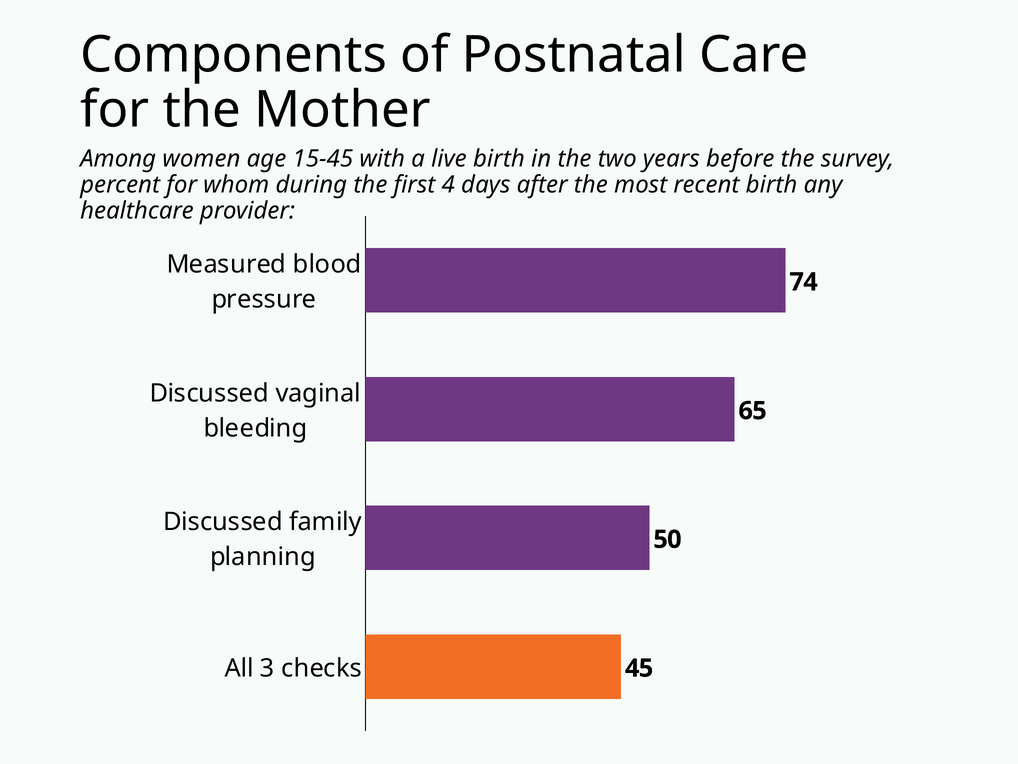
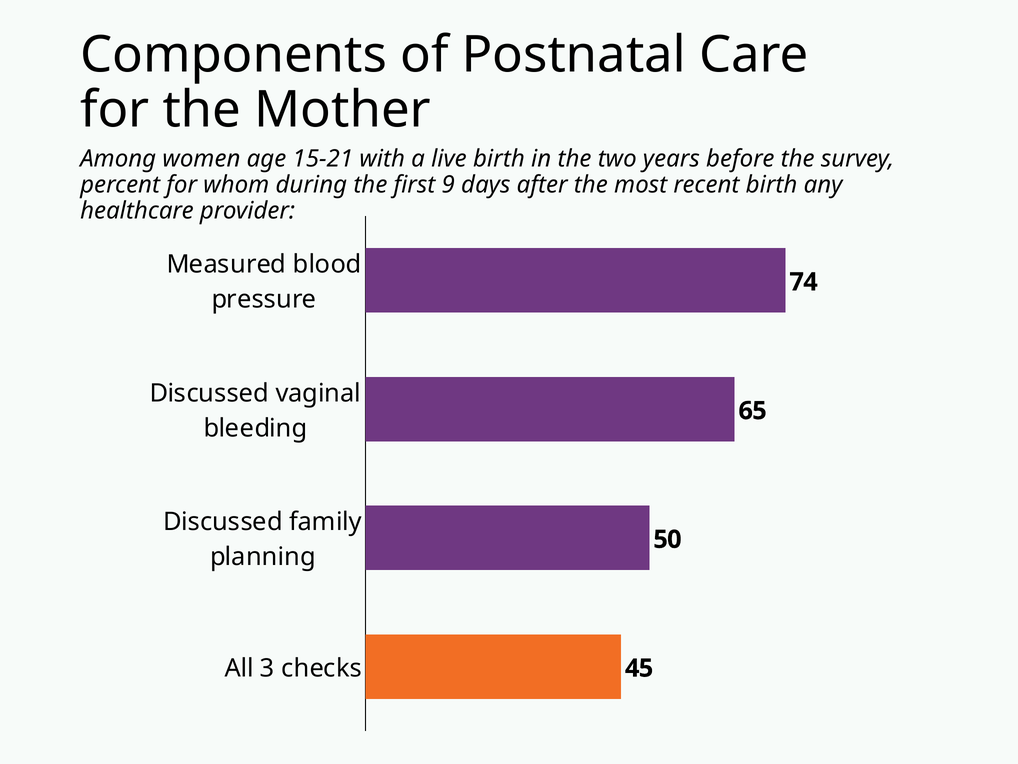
15-45: 15-45 -> 15-21
4: 4 -> 9
